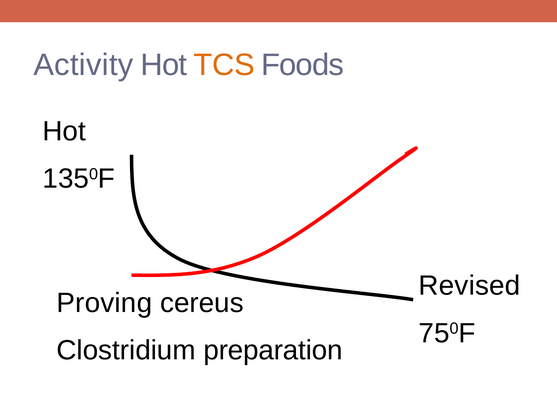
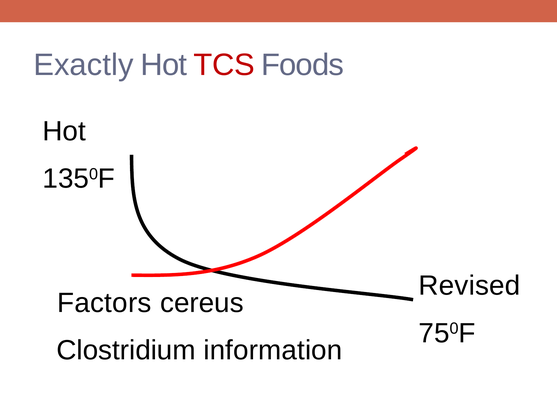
Activity: Activity -> Exactly
TCS colour: orange -> red
Proving: Proving -> Factors
preparation: preparation -> information
